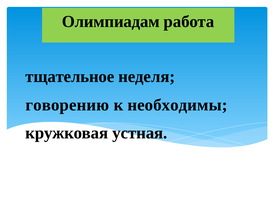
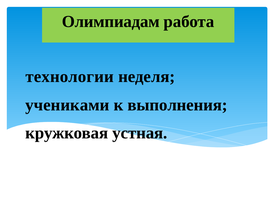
тщательное: тщательное -> технологии
говорению: говорению -> учениками
необходимы: необходимы -> выполнения
